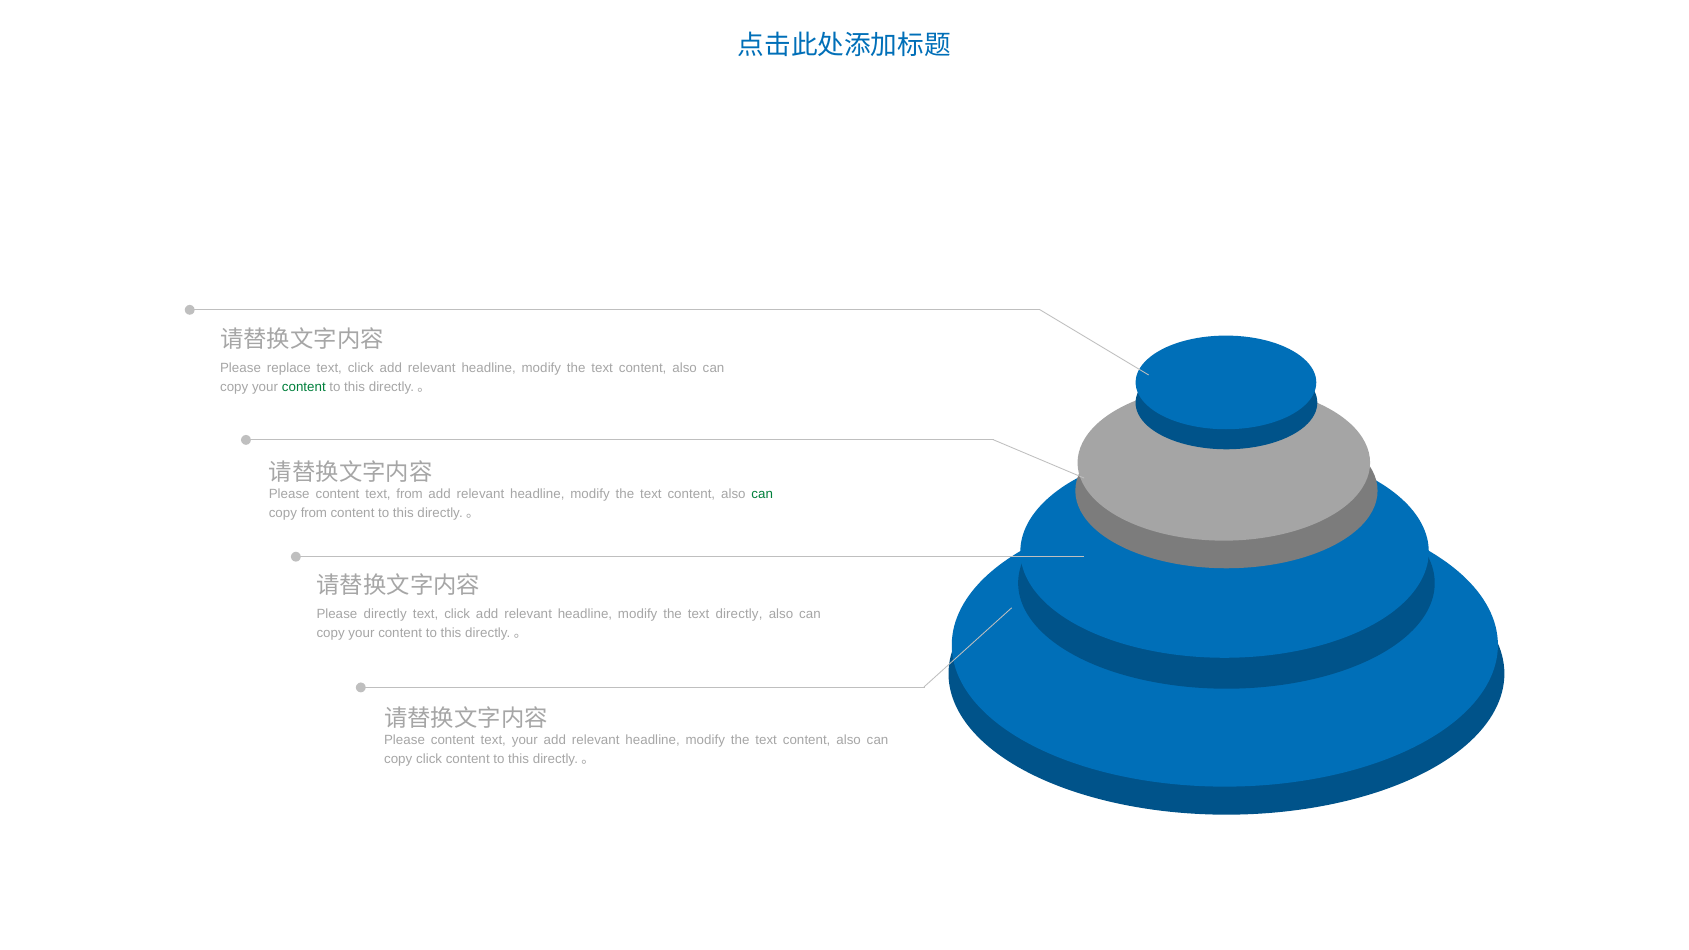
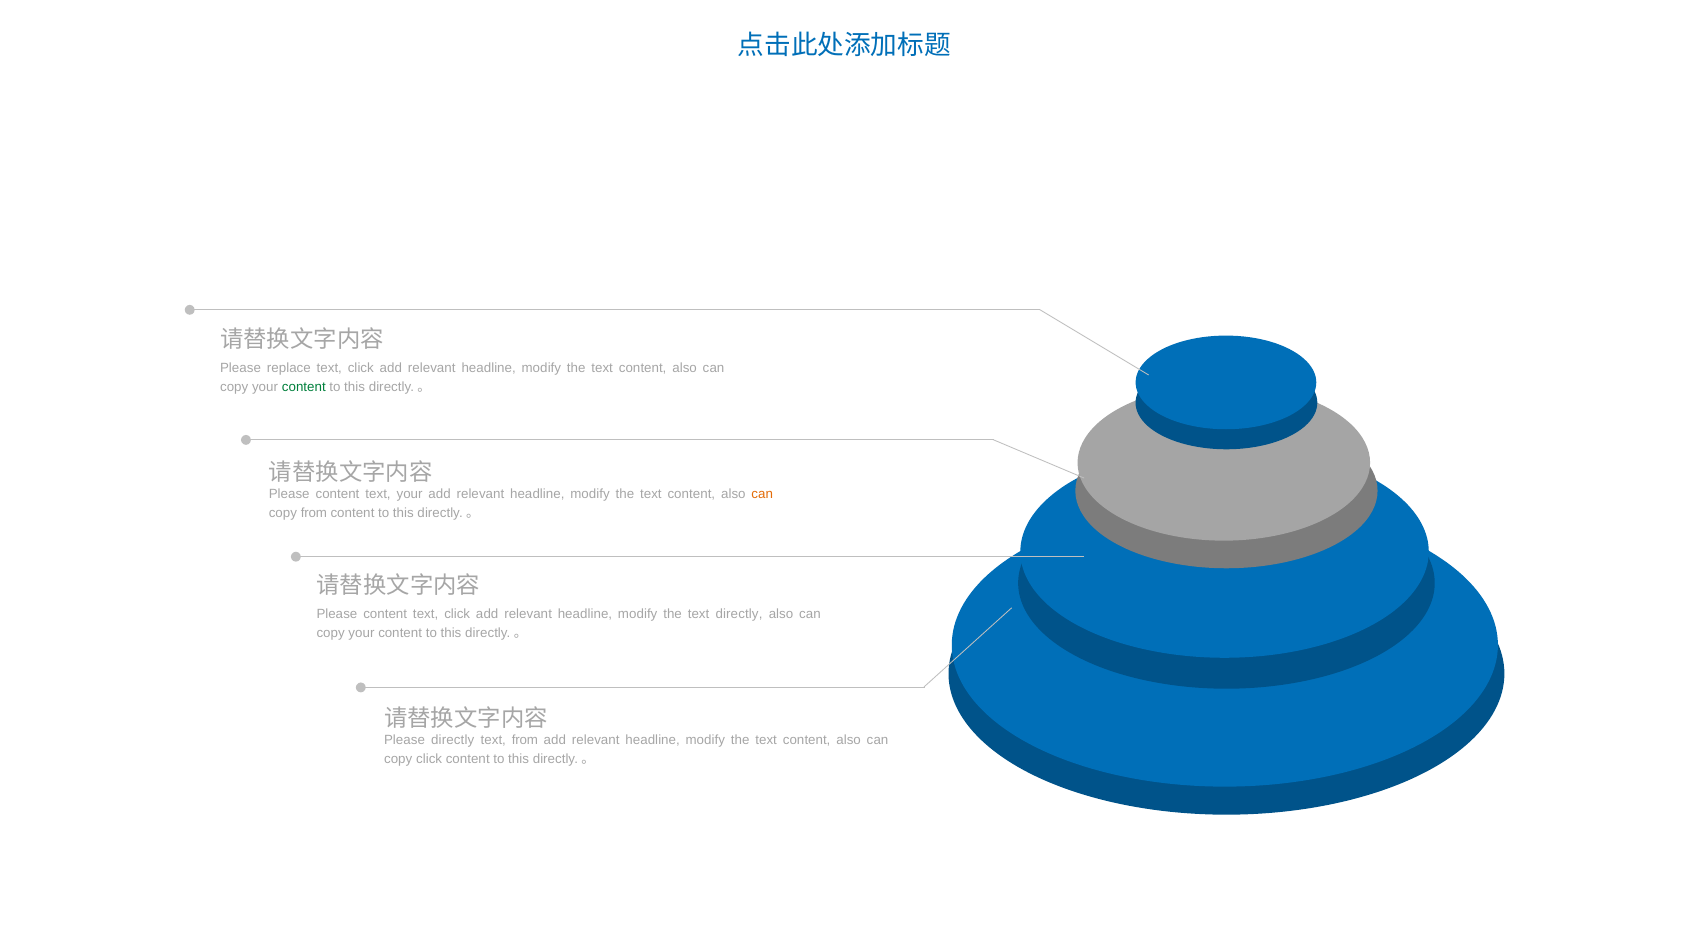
text from: from -> your
can at (762, 494) colour: green -> orange
directly at (385, 614): directly -> content
content at (453, 740): content -> directly
text your: your -> from
